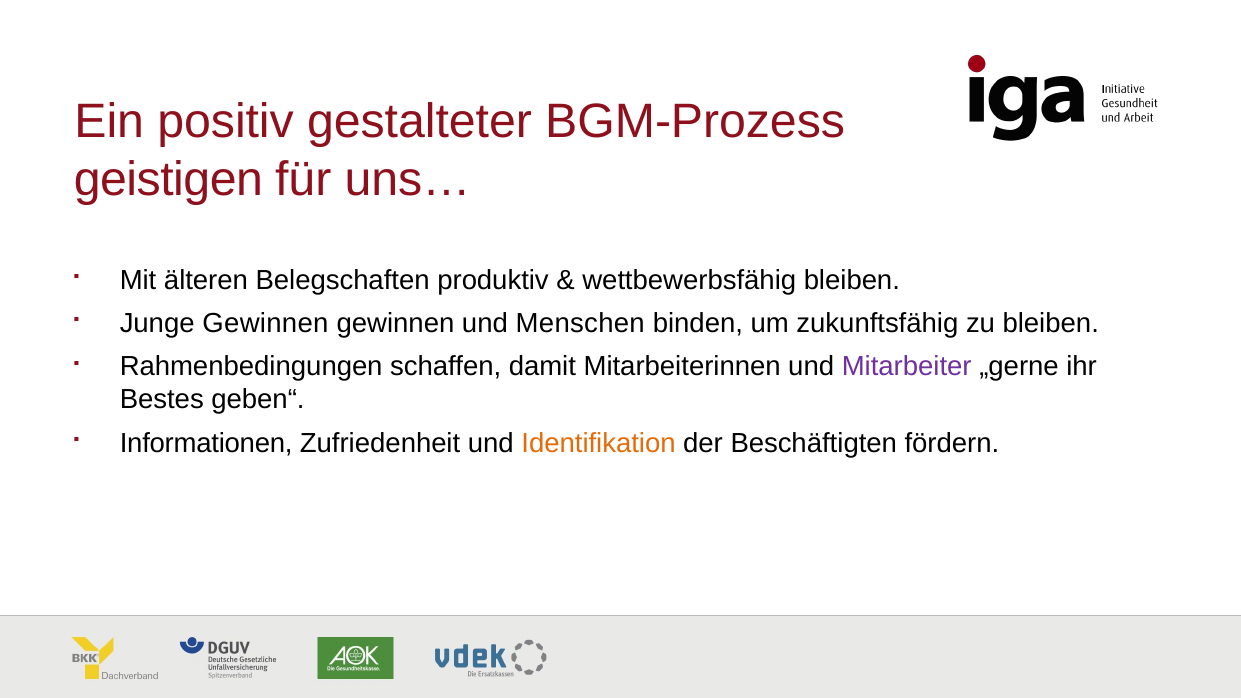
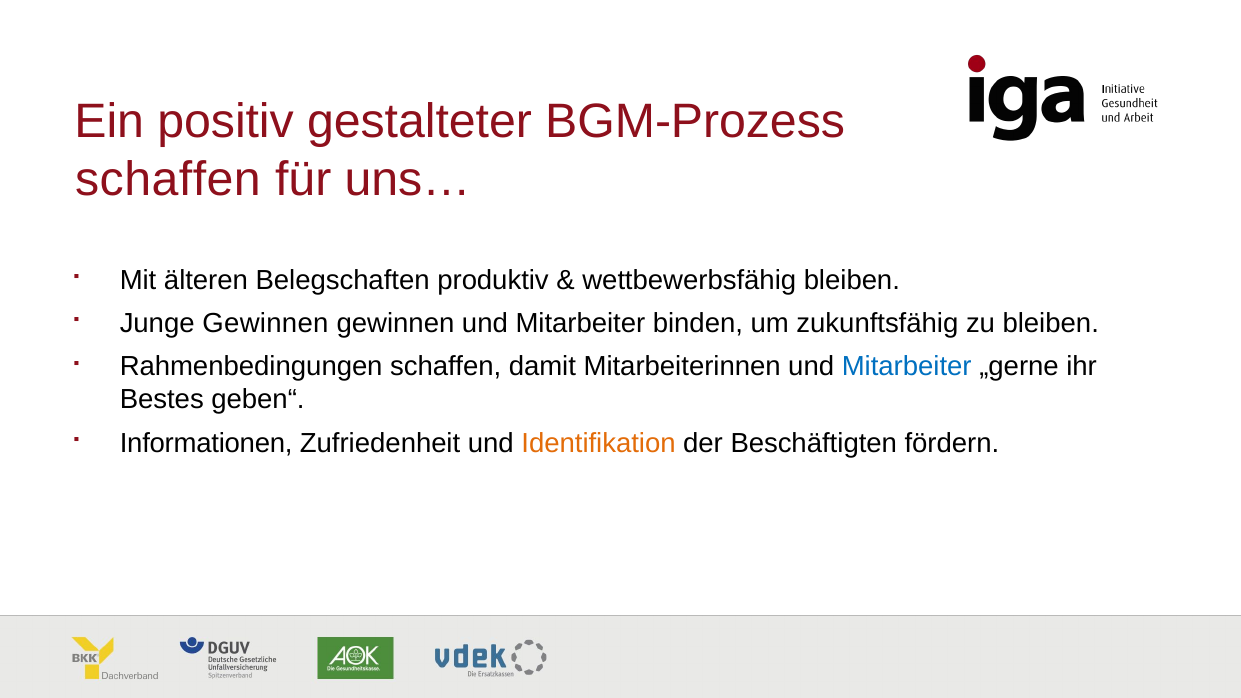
geistigen at (168, 180): geistigen -> schaffen
gewinnen und Menschen: Menschen -> Mitarbeiter
Mitarbeiter at (907, 367) colour: purple -> blue
